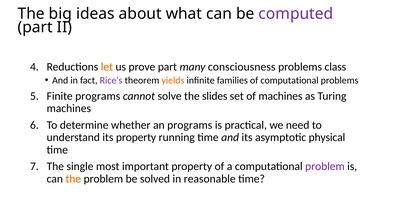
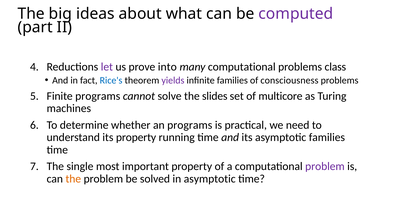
let colour: orange -> purple
prove part: part -> into
many consciousness: consciousness -> computational
Rice's colour: purple -> blue
yields colour: orange -> purple
of computational: computational -> consciousness
of machines: machines -> multicore
asymptotic physical: physical -> families
in reasonable: reasonable -> asymptotic
